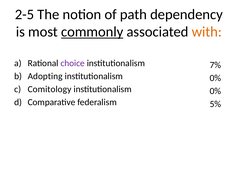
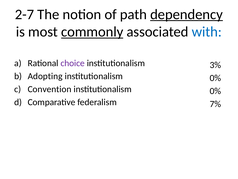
2-5: 2-5 -> 2-7
dependency underline: none -> present
with colour: orange -> blue
7%: 7% -> 3%
Comitology: Comitology -> Convention
5%: 5% -> 7%
